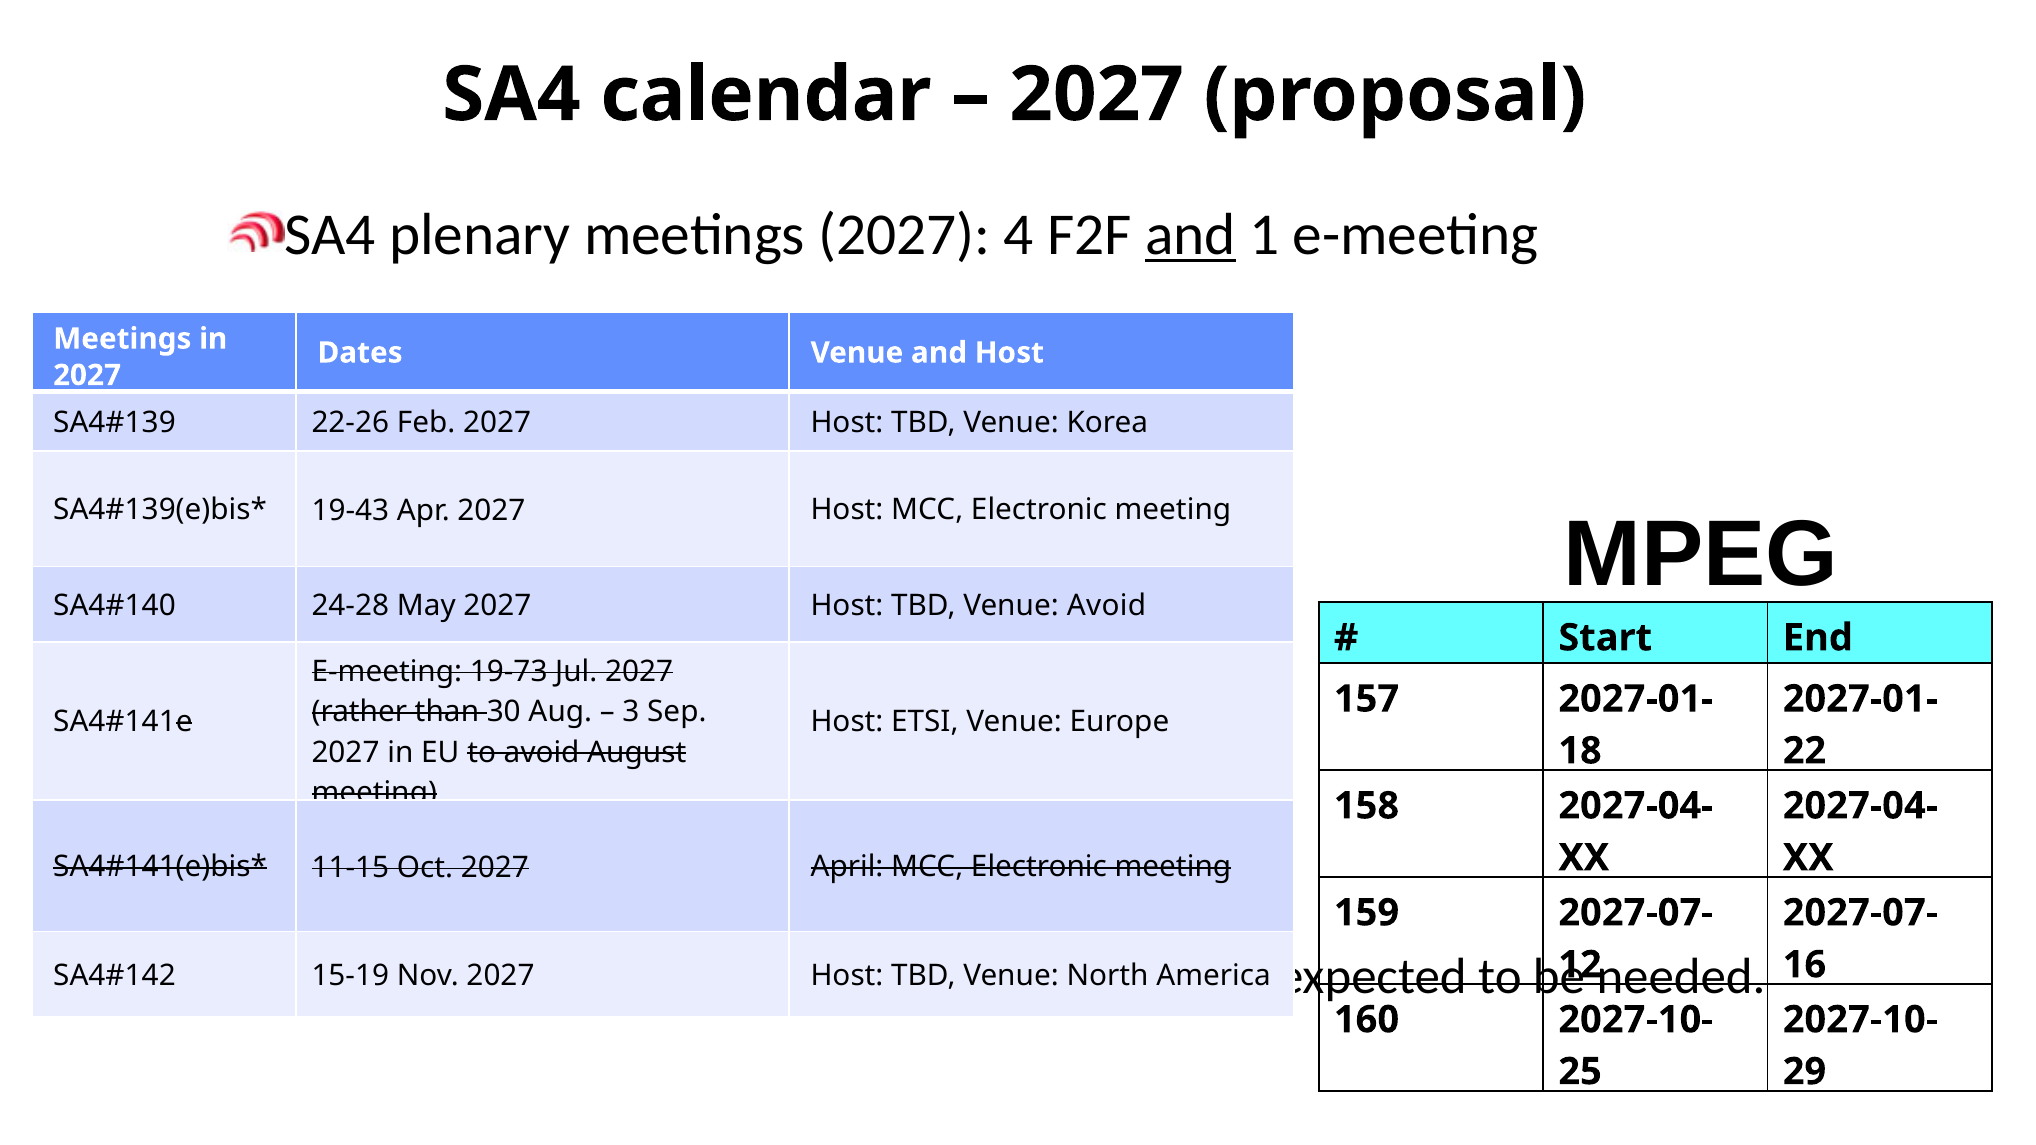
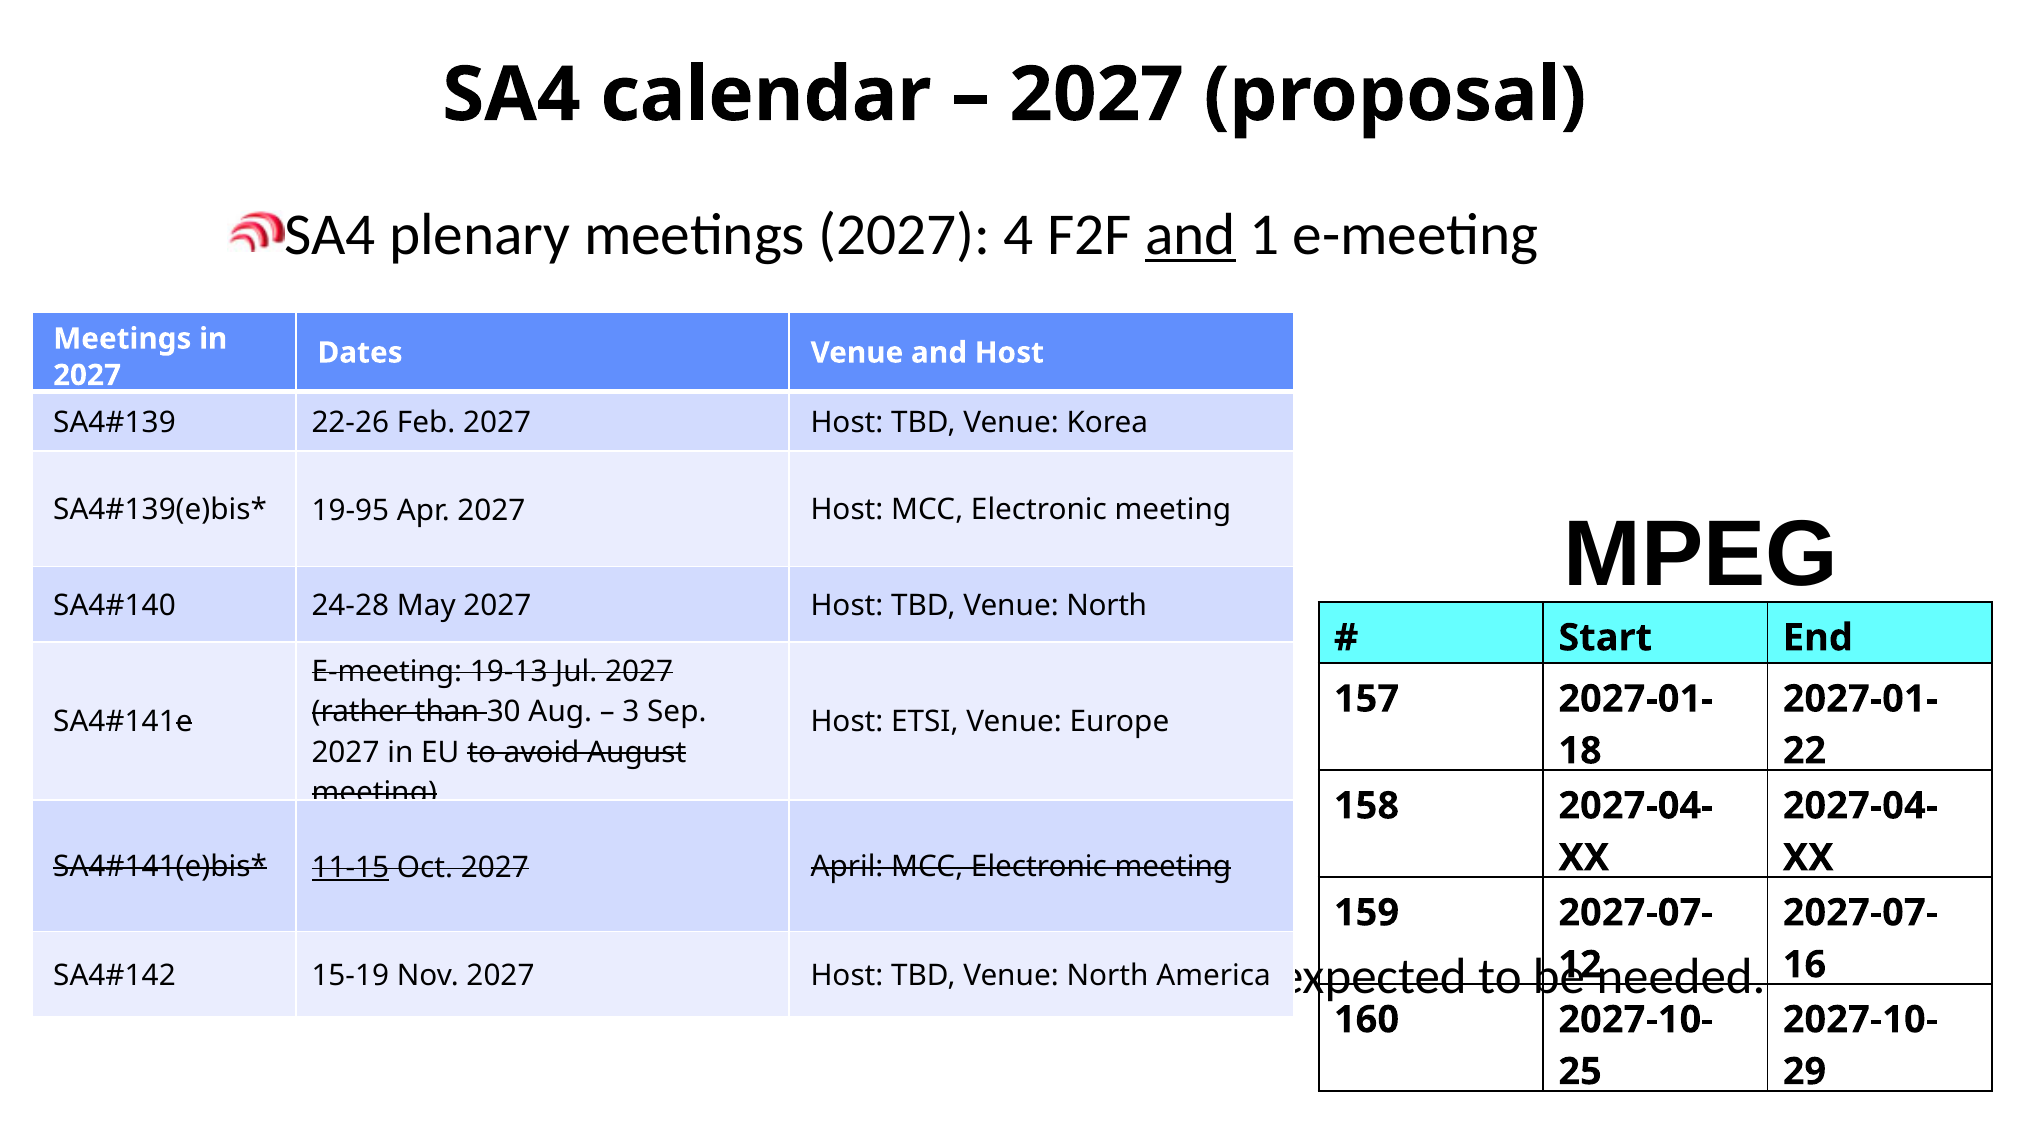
19-43: 19-43 -> 19-95
Avoid at (1106, 605): Avoid -> North
19-73: 19-73 -> 19-13
11-15 underline: none -> present
